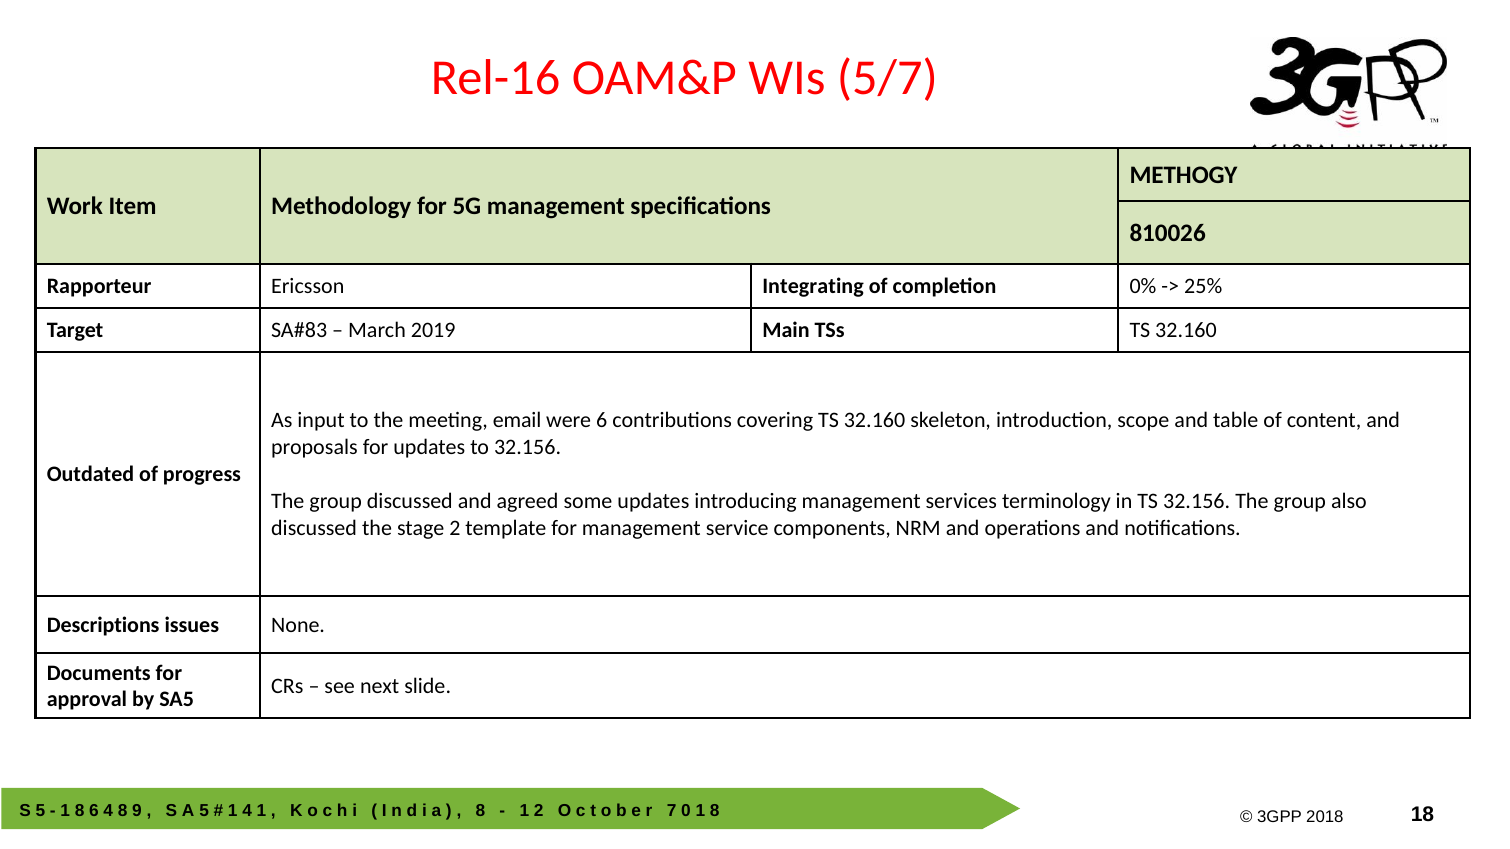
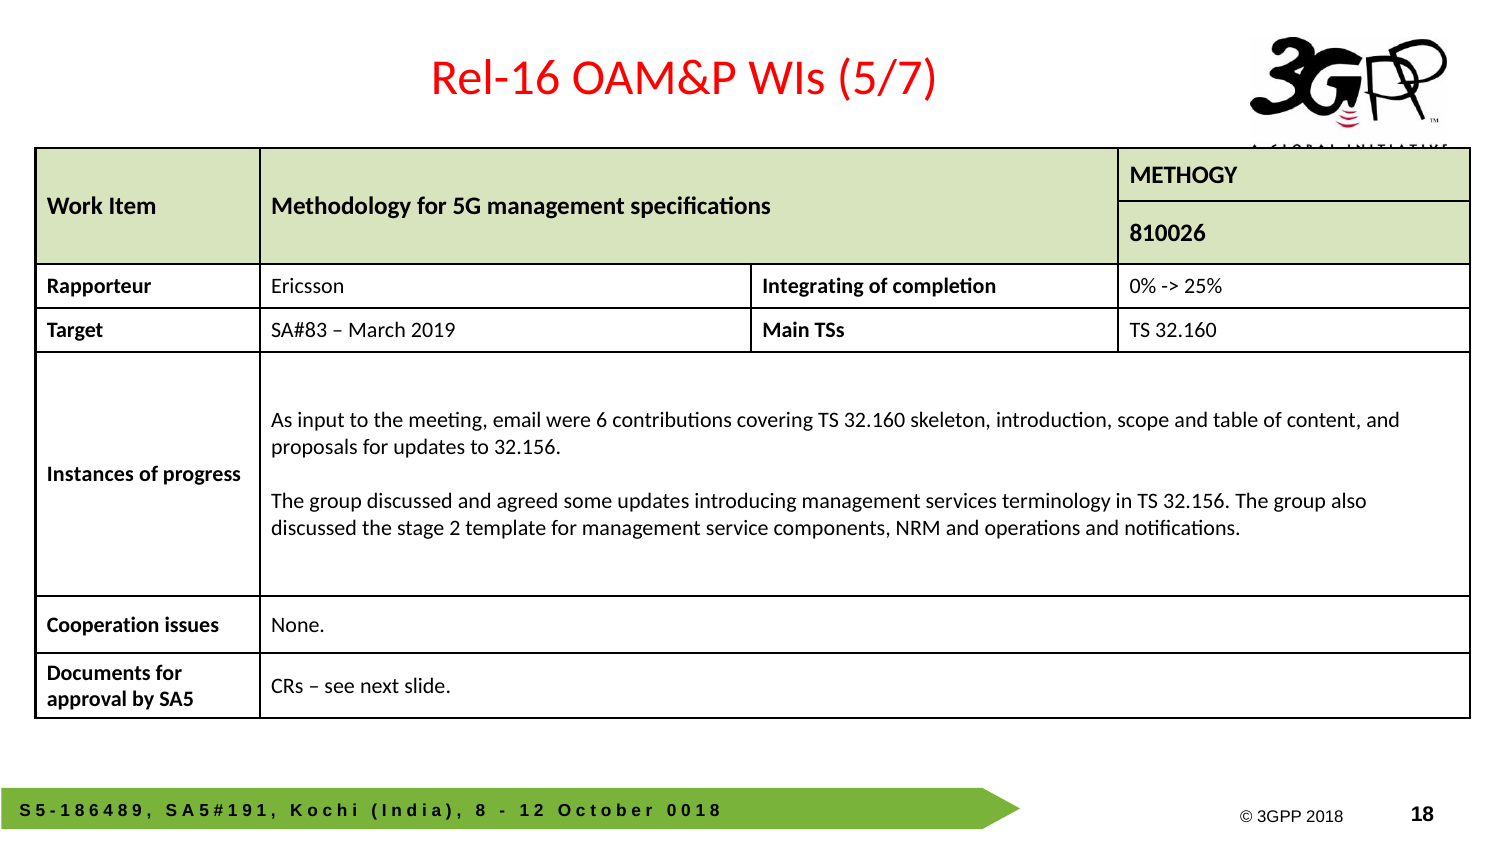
Outdated: Outdated -> Instances
Descriptions: Descriptions -> Cooperation
4 at (247, 811): 4 -> 9
7 at (672, 811): 7 -> 0
